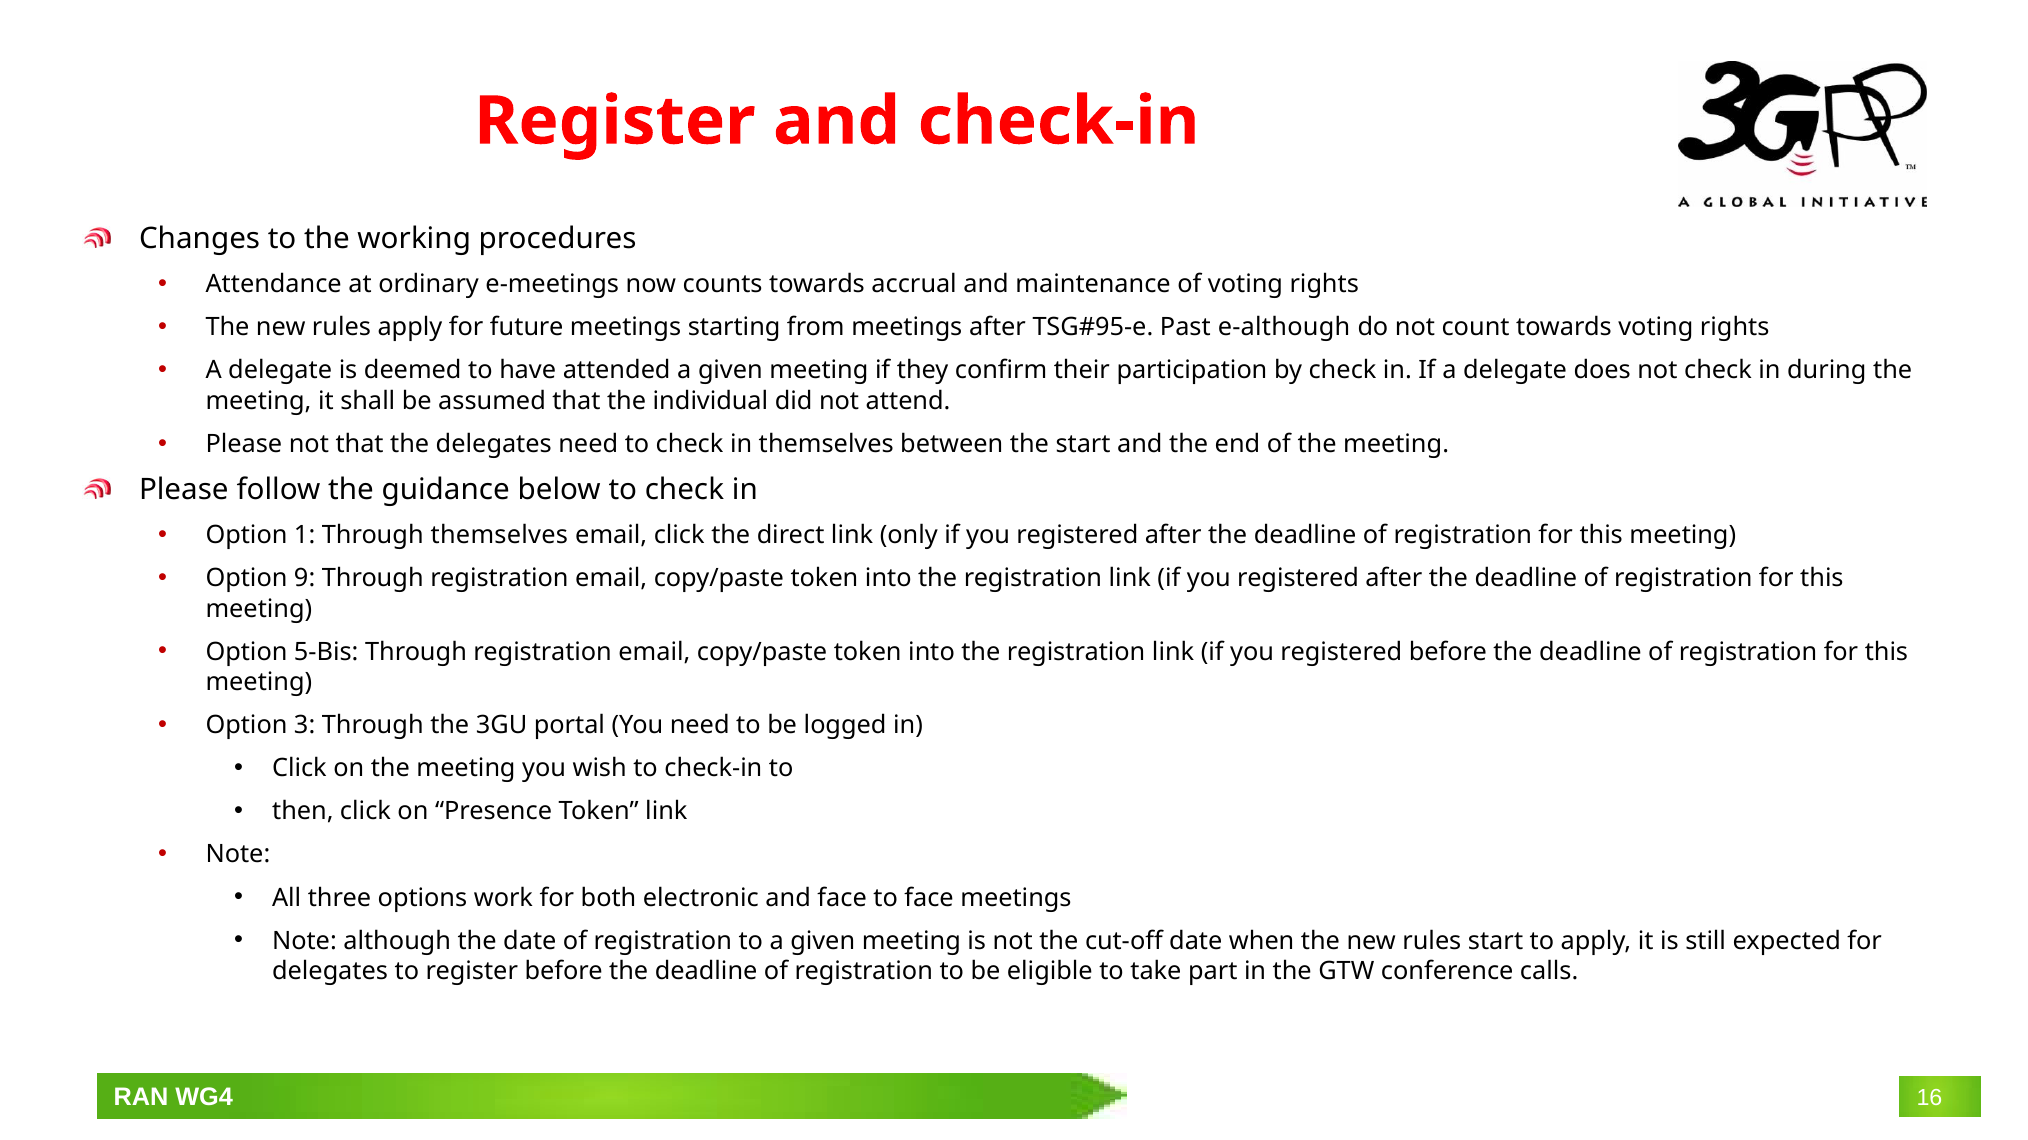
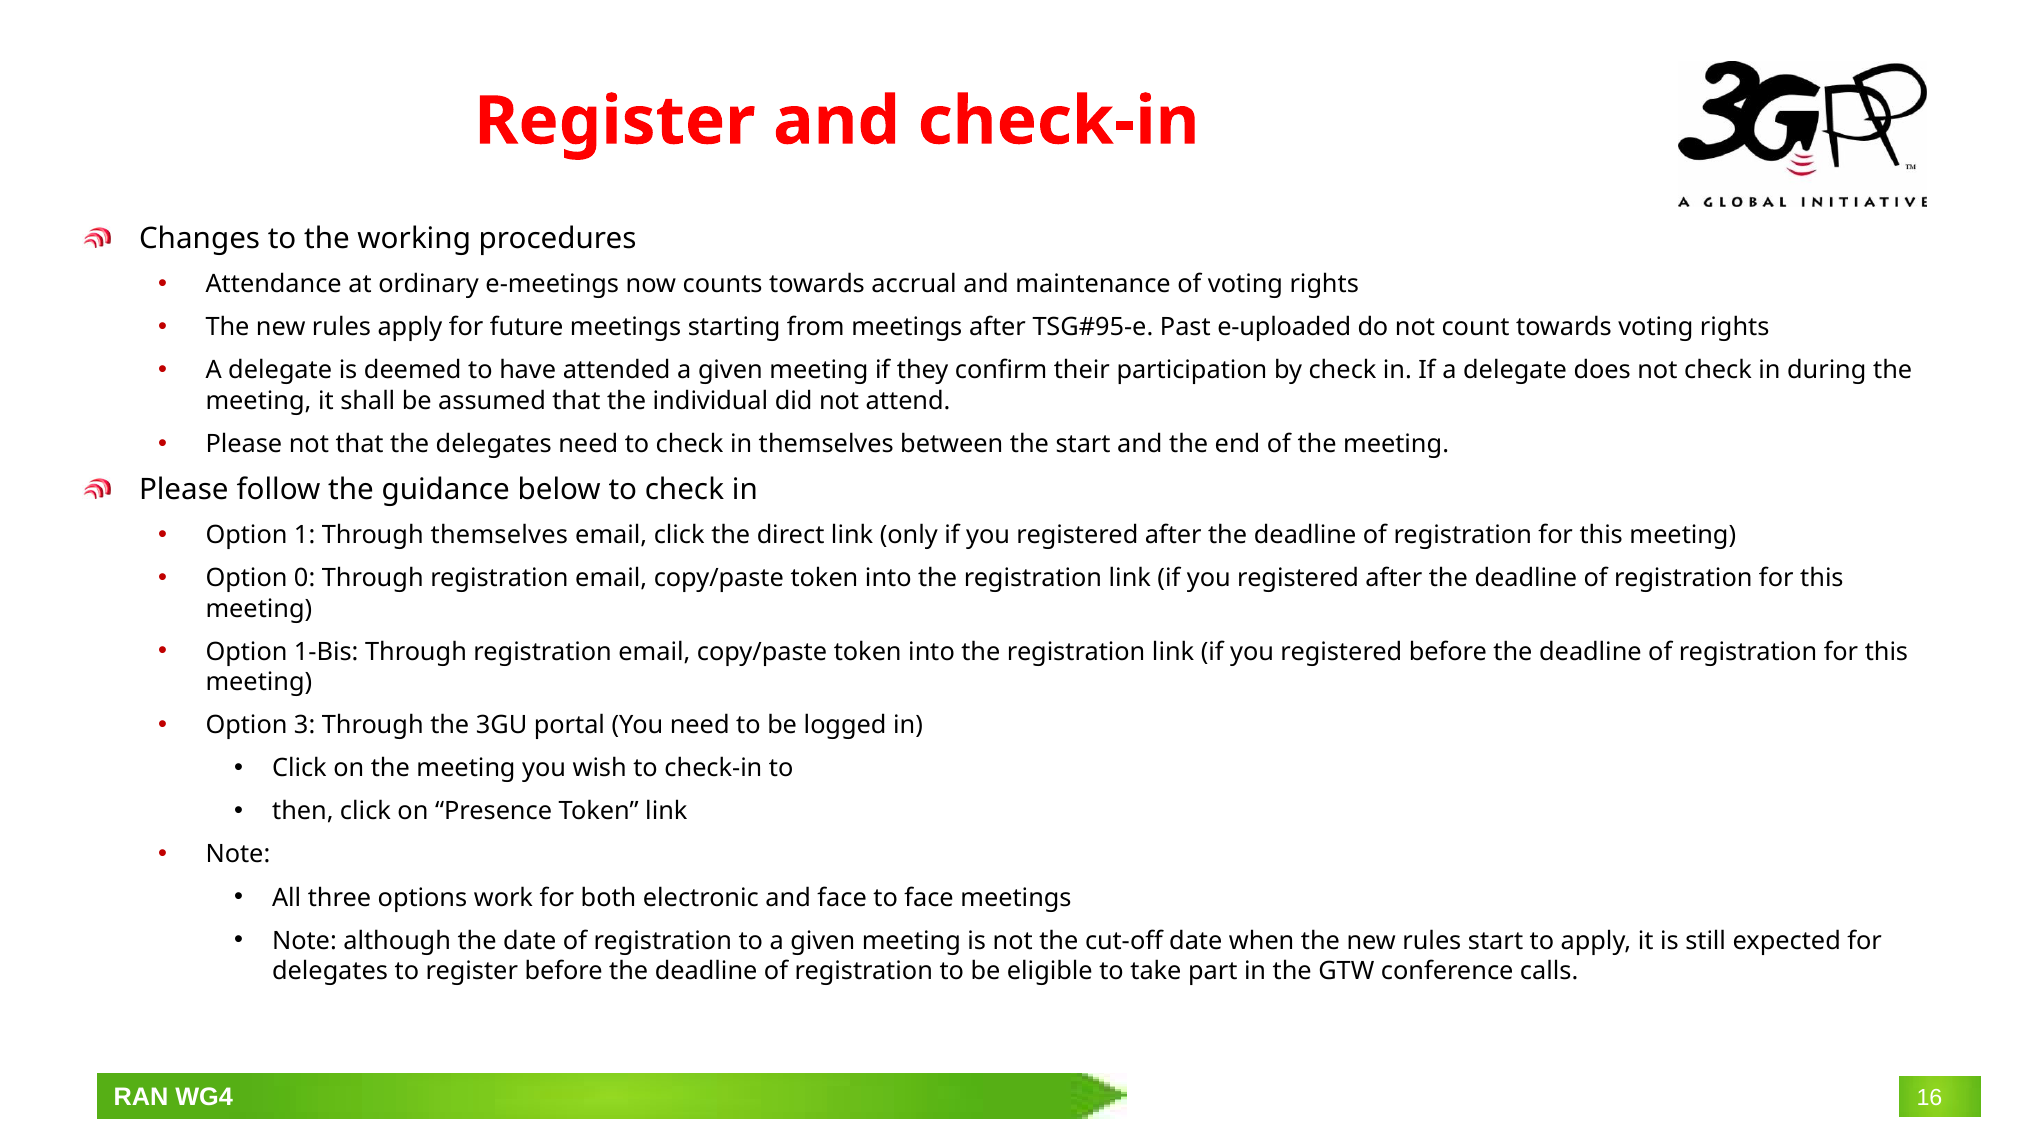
e-although: e-although -> e-uploaded
9: 9 -> 0
5-Bis: 5-Bis -> 1-Bis
